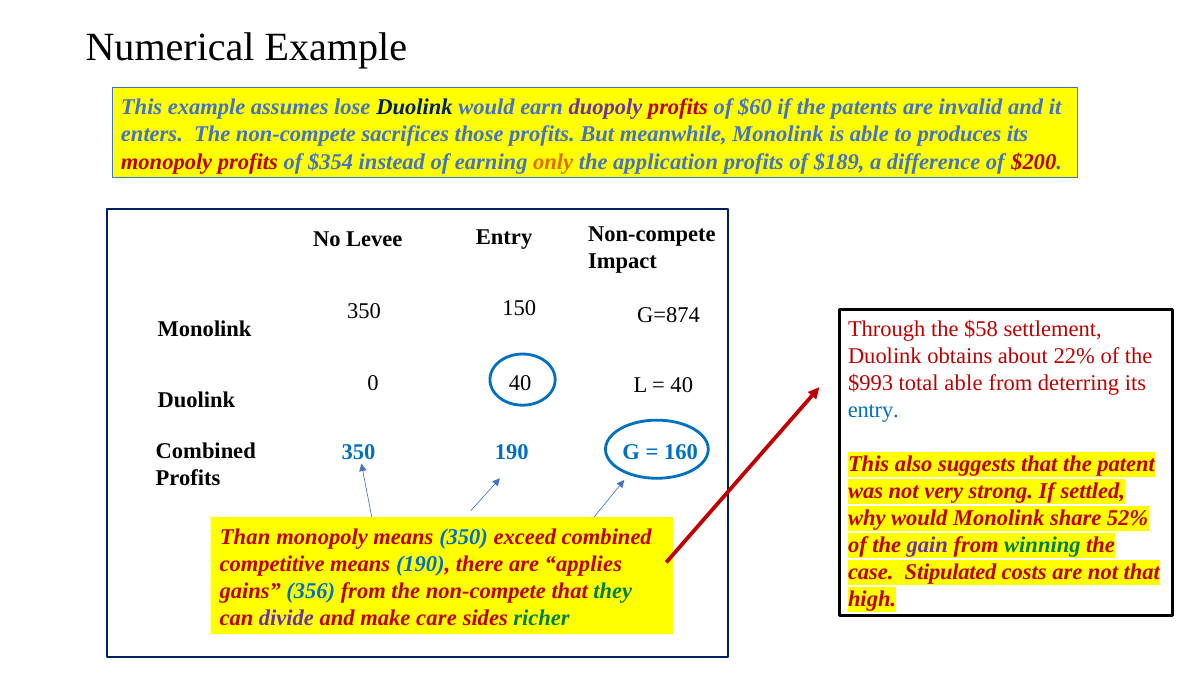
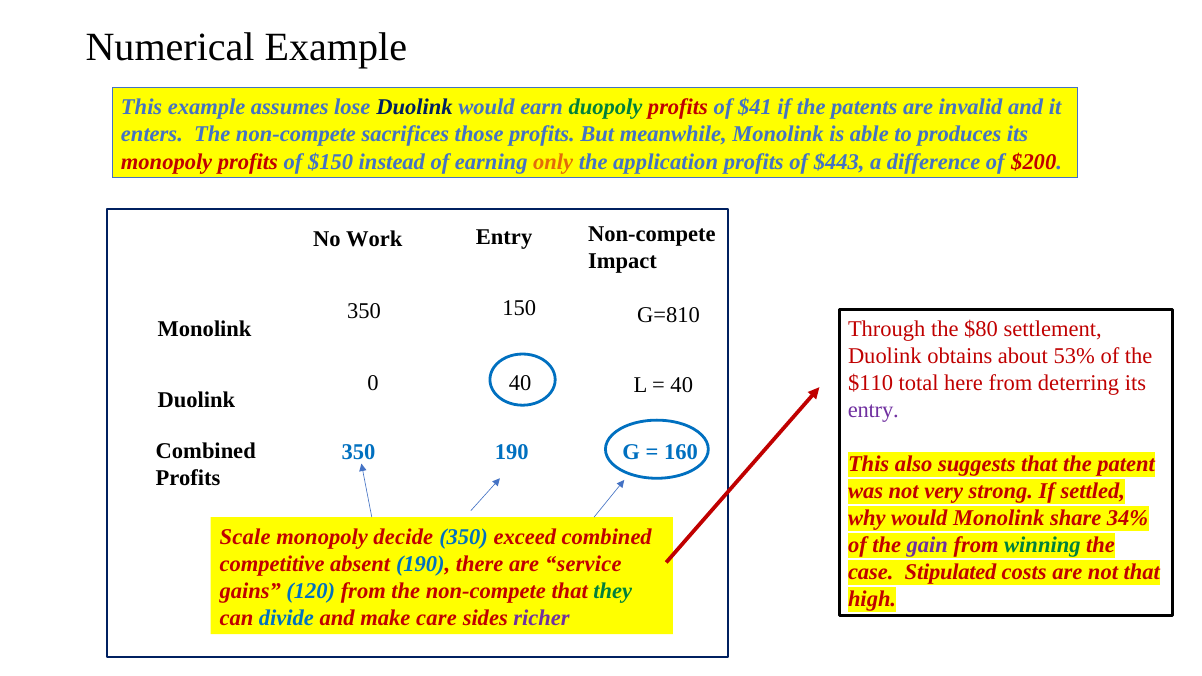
duopoly colour: purple -> green
$60: $60 -> $41
$354: $354 -> $150
$189: $189 -> $443
Levee: Levee -> Work
G=874: G=874 -> G=810
$58: $58 -> $80
22%: 22% -> 53%
$993: $993 -> $110
total able: able -> here
entry at (873, 410) colour: blue -> purple
52%: 52% -> 34%
Than: Than -> Scale
monopoly means: means -> decide
competitive means: means -> absent
applies: applies -> service
356: 356 -> 120
divide colour: purple -> blue
richer colour: green -> purple
